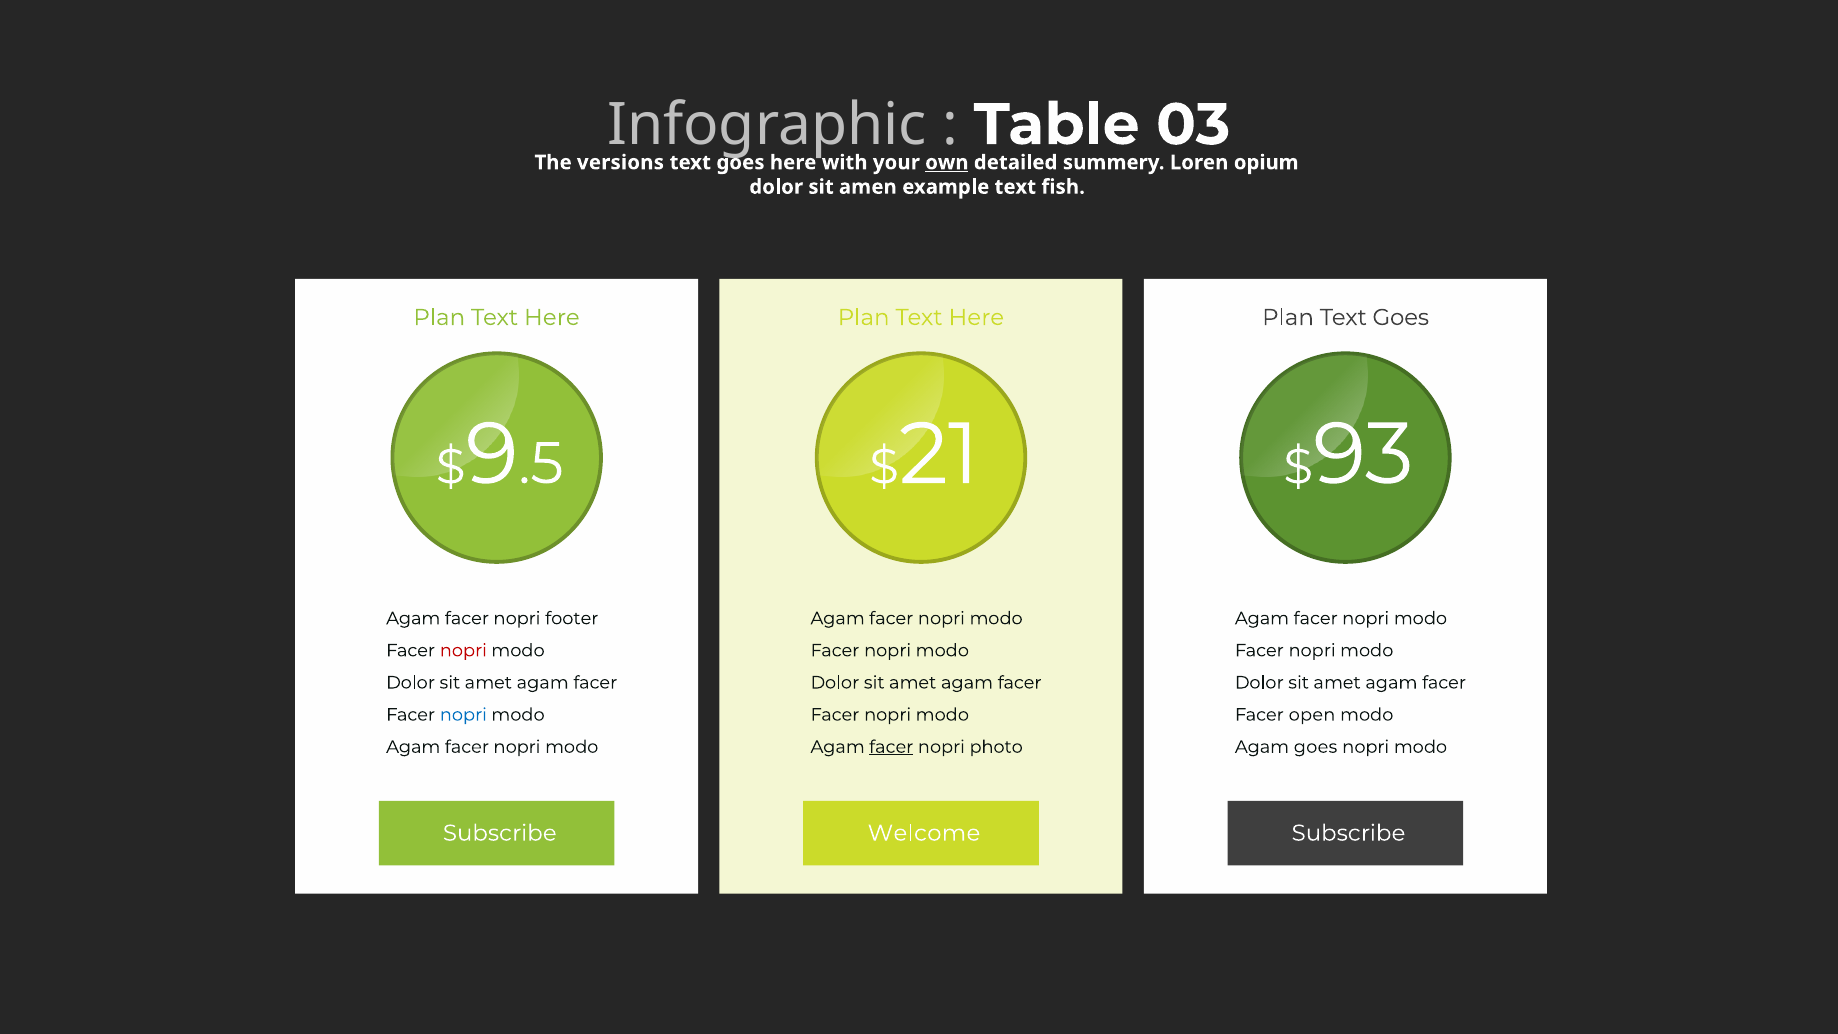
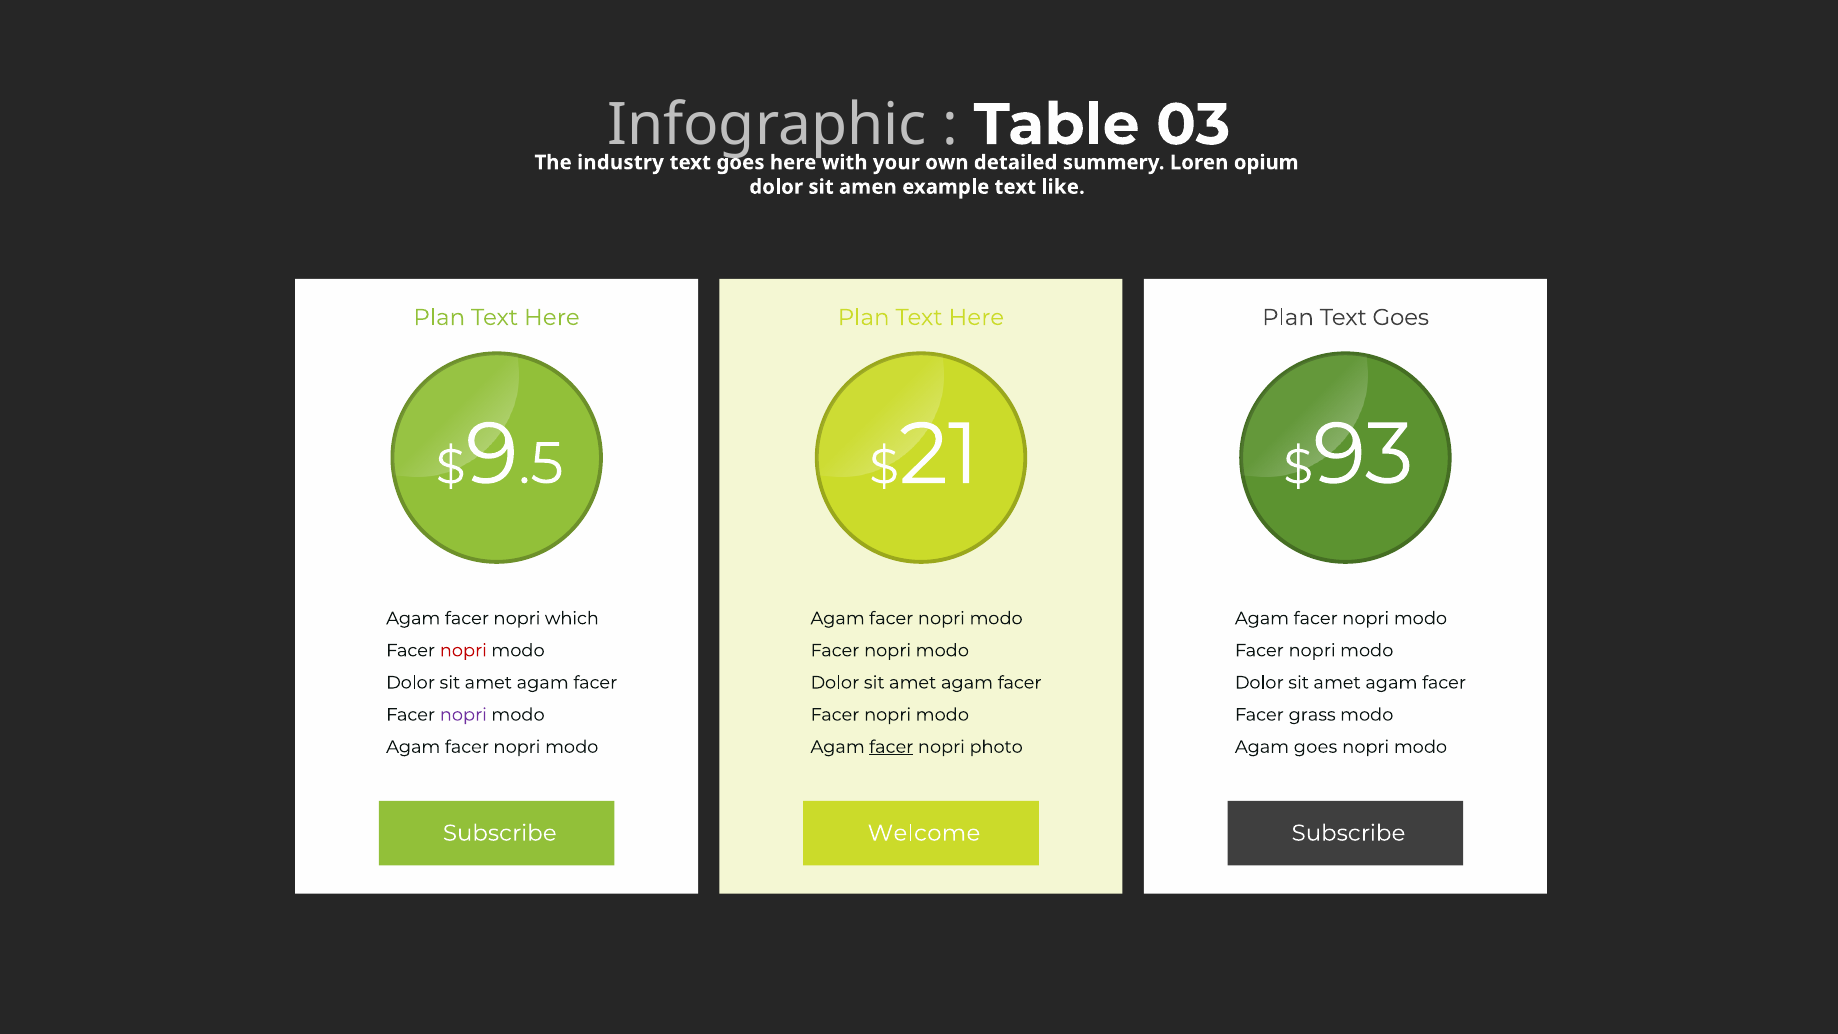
versions: versions -> industry
own underline: present -> none
fish: fish -> like
footer: footer -> which
nopri at (463, 715) colour: blue -> purple
open: open -> grass
